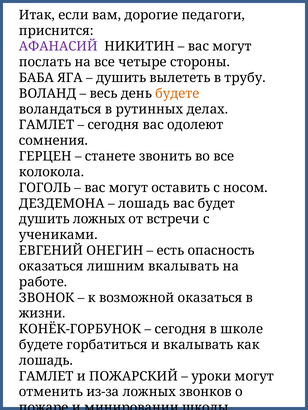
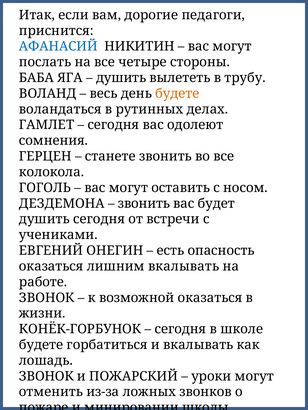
АФАНАСИЙ colour: purple -> blue
лошадь at (144, 204): лошадь -> звонить
душить ложных: ложных -> сегодня
ГАМЛЕТ at (46, 377): ГАМЛЕТ -> ЗВОНОК
